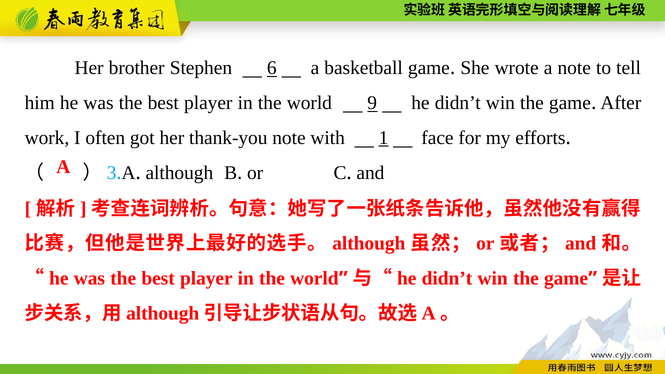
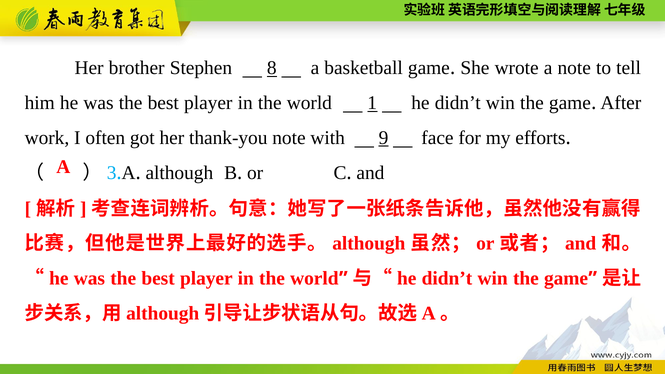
6: 6 -> 8
9: 9 -> 1
1: 1 -> 9
